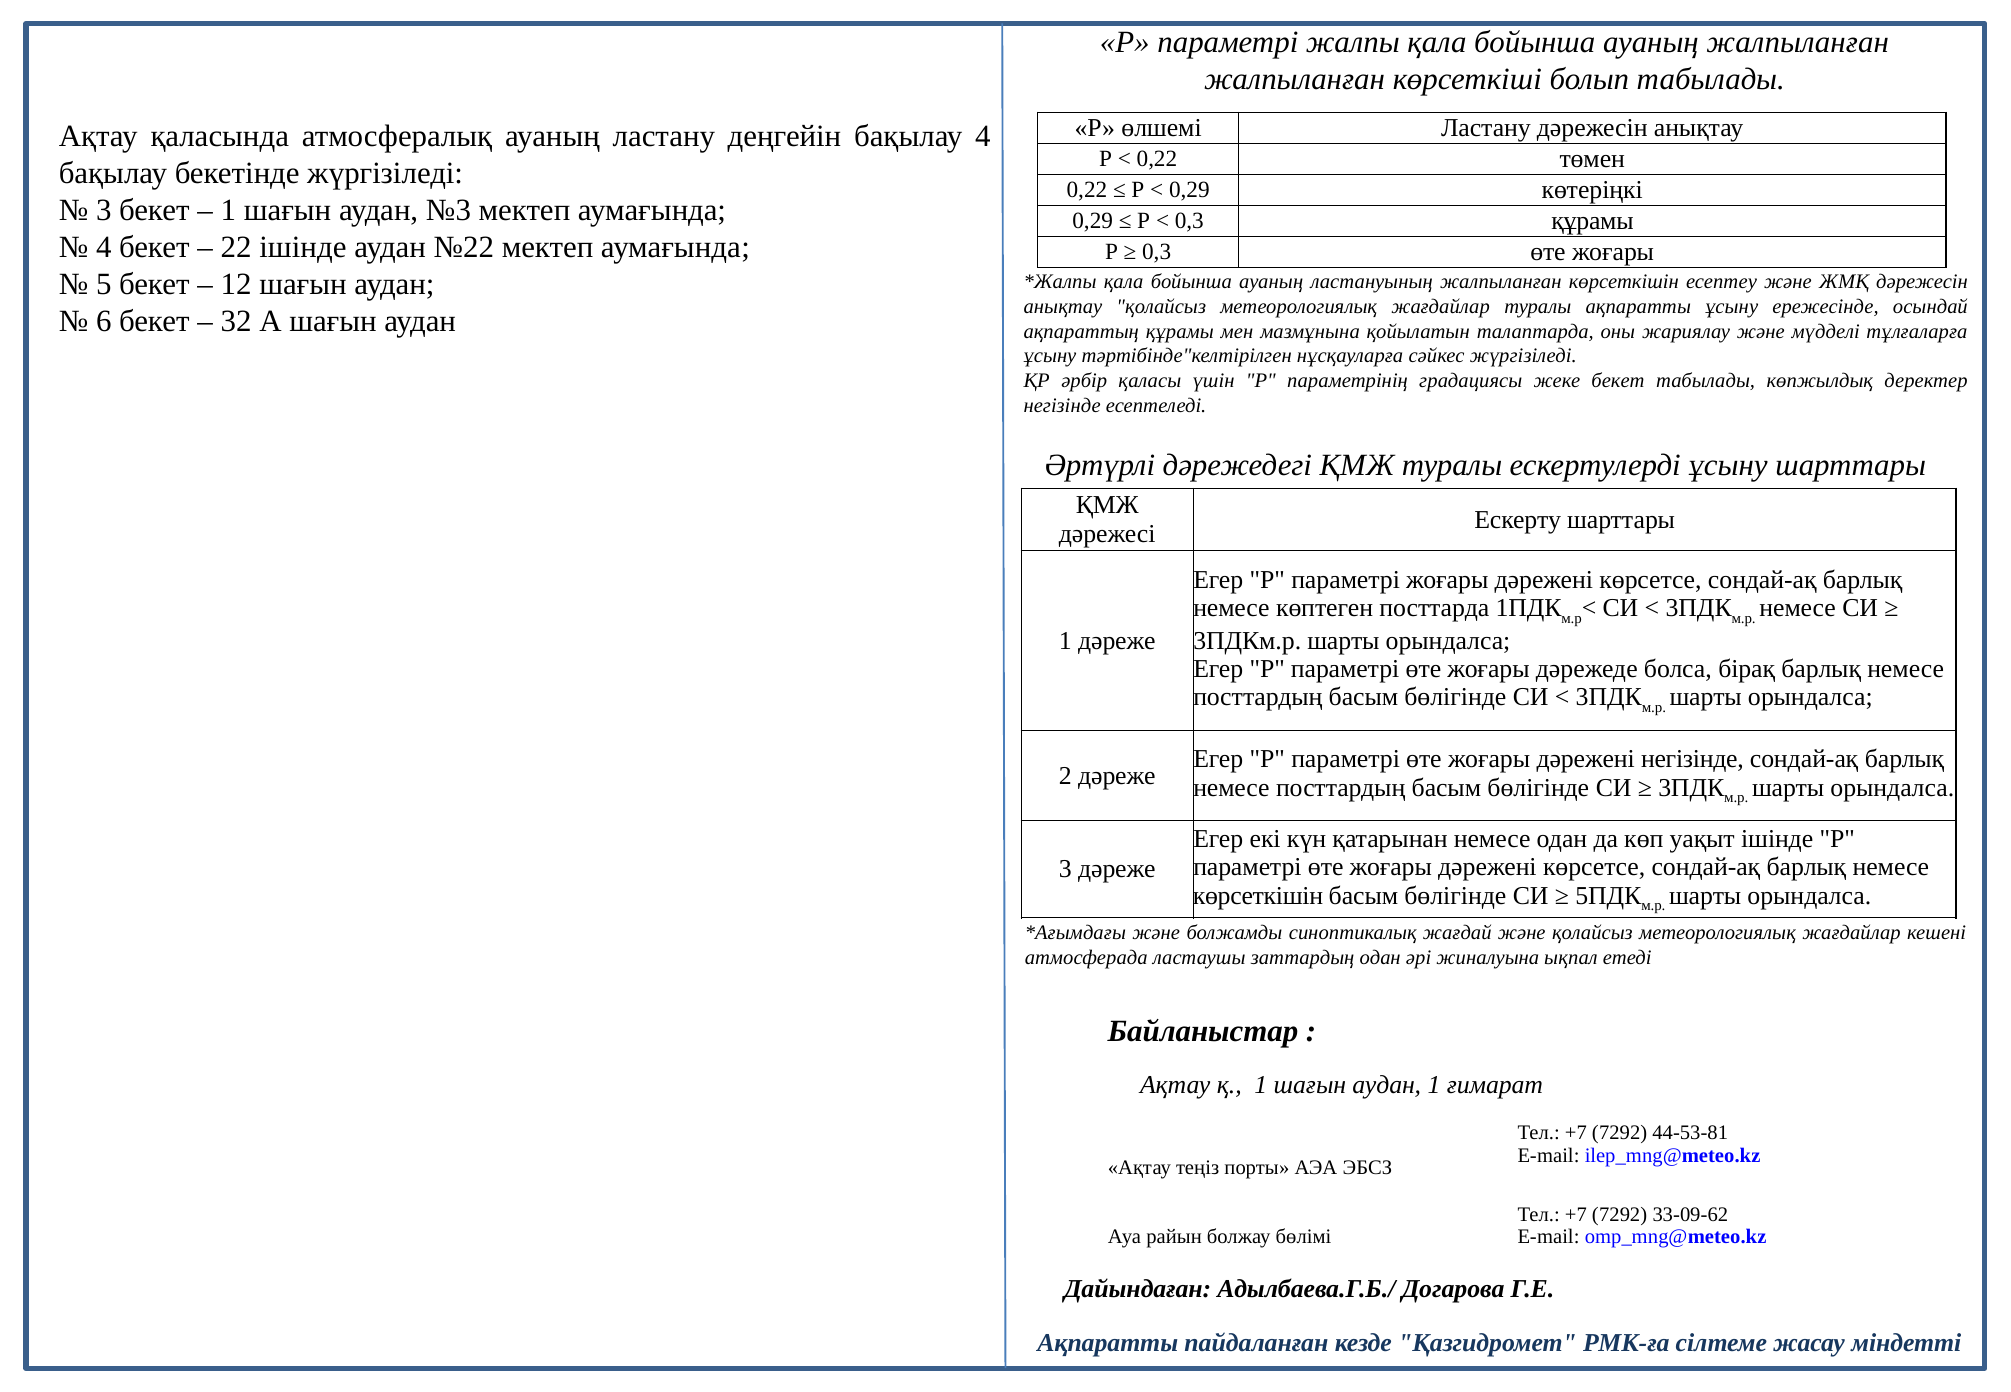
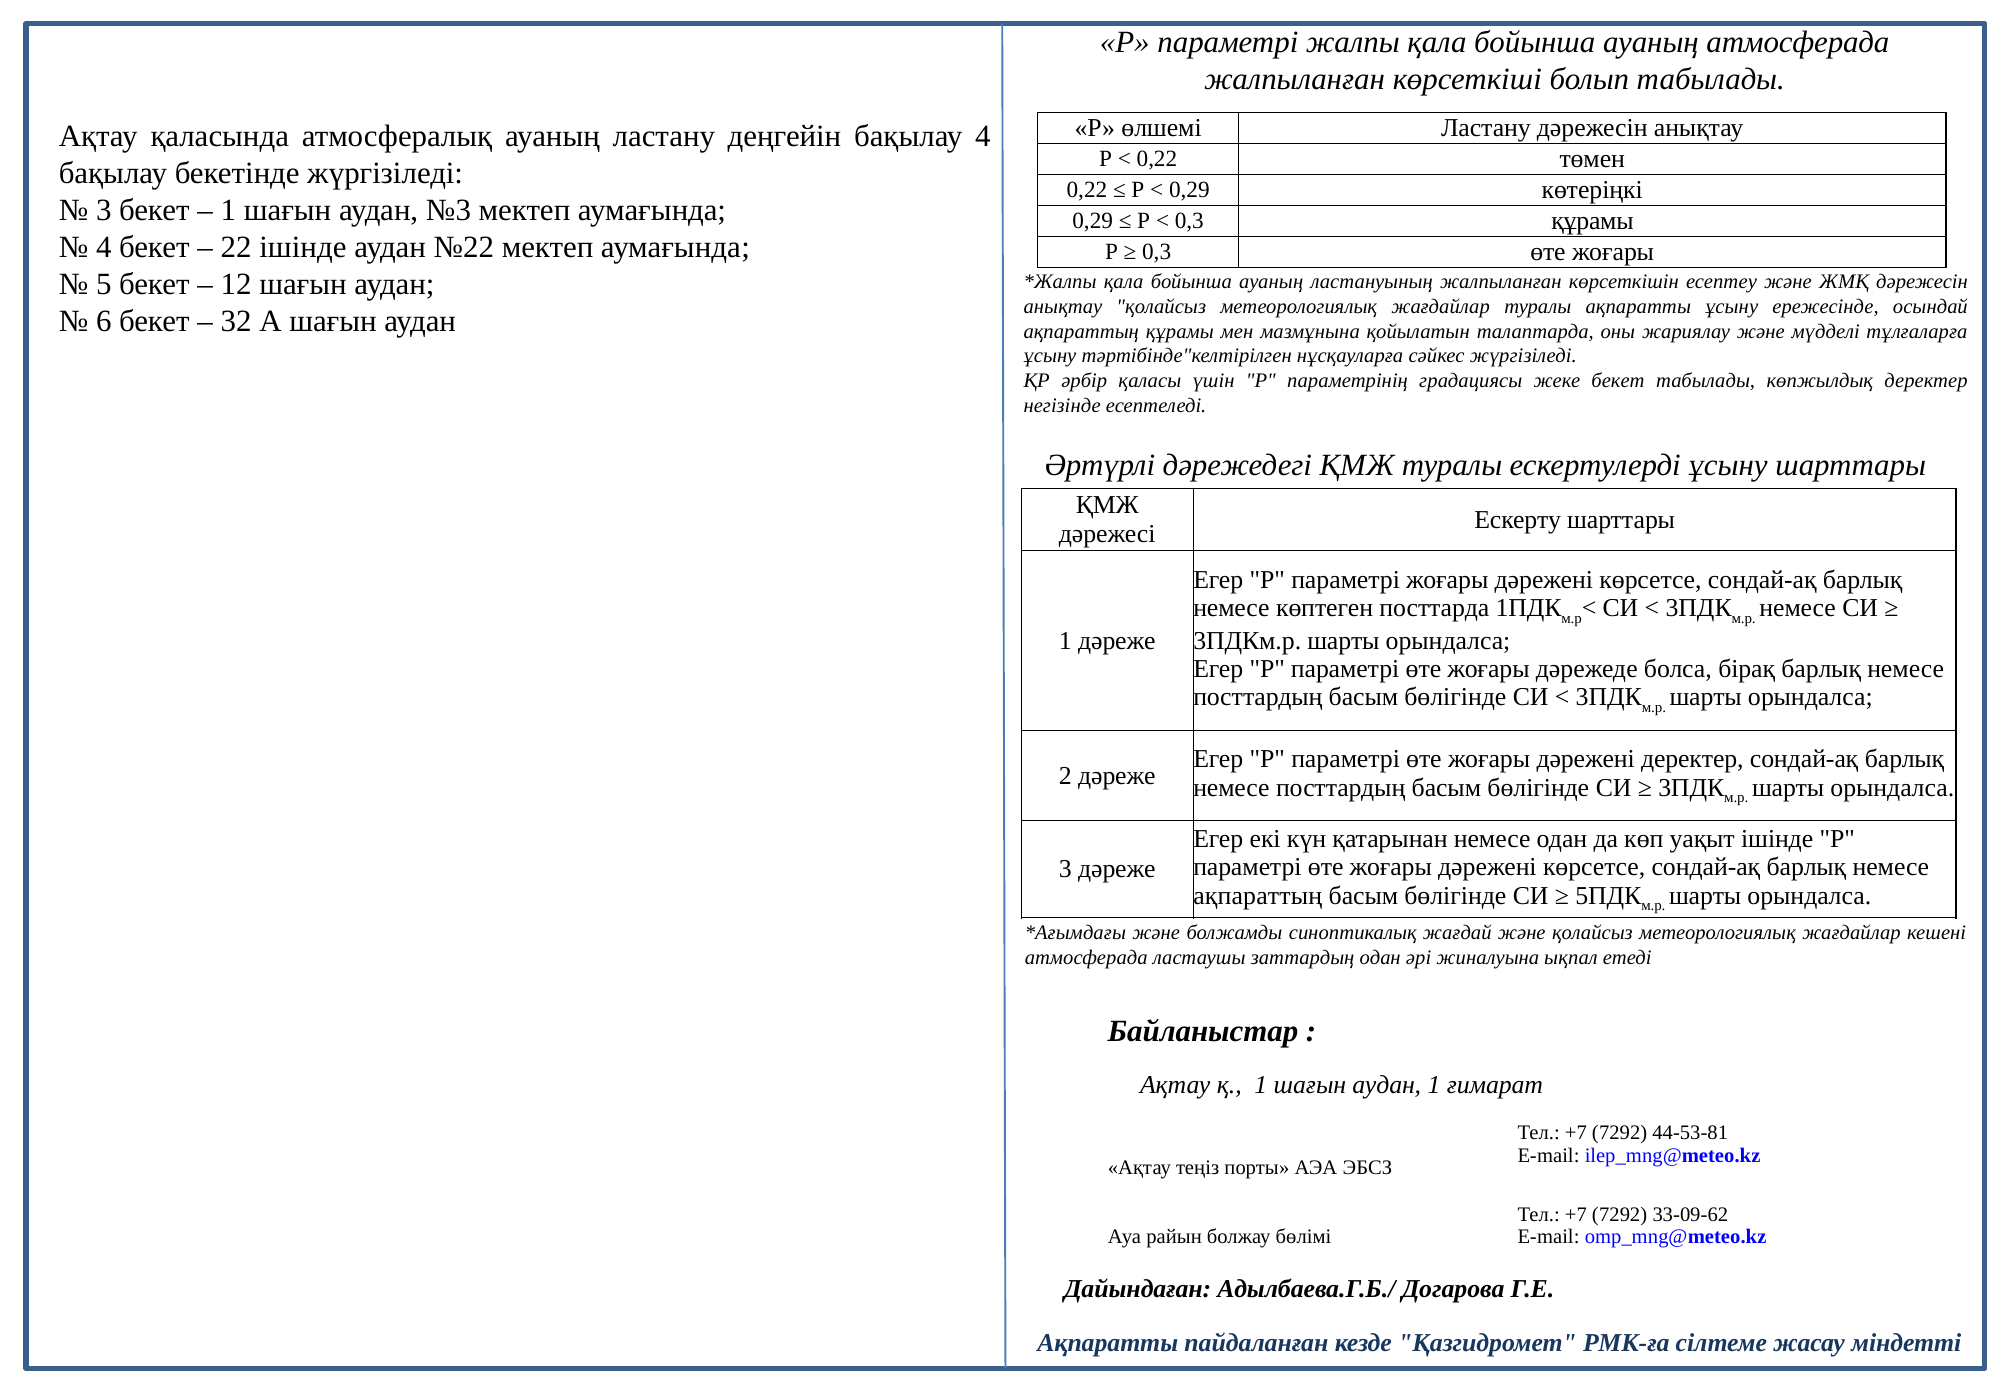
ауаның жалпыланған: жалпыланған -> атмосферада
дәрежені негізінде: негізінде -> деректер
көрсеткішін at (1258, 896): көрсеткішін -> ақпараттың
